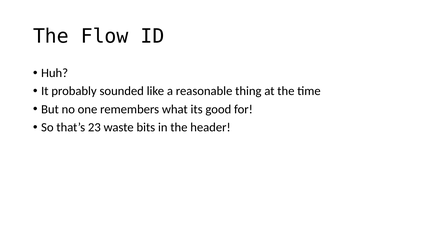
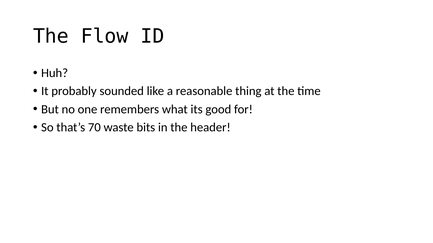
23: 23 -> 70
